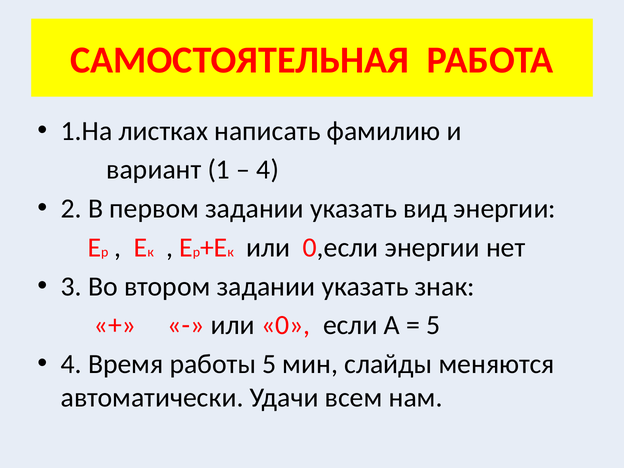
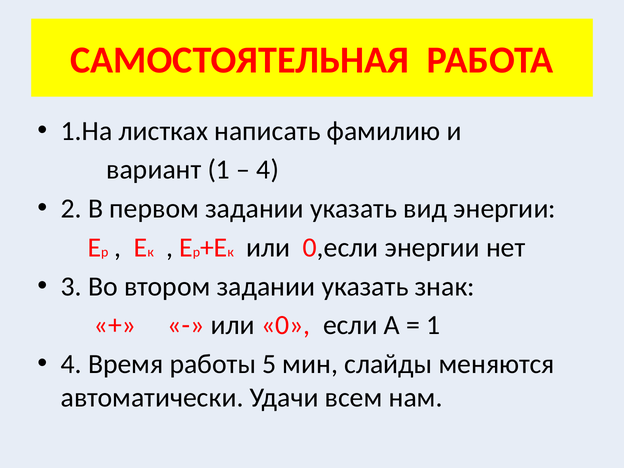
5 at (433, 325): 5 -> 1
